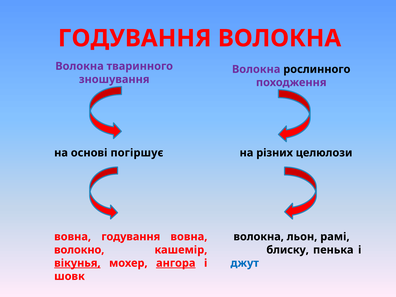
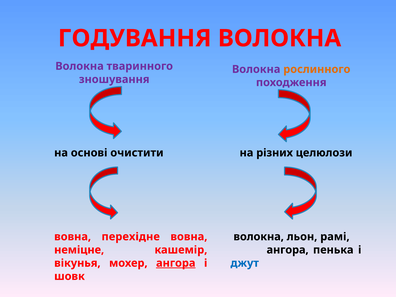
рослинного colour: black -> orange
погіршує: погіршує -> очистити
вовна годування: годування -> перехідне
волокно: волокно -> неміцне
блиску at (288, 250): блиску -> ангора
вікунья underline: present -> none
